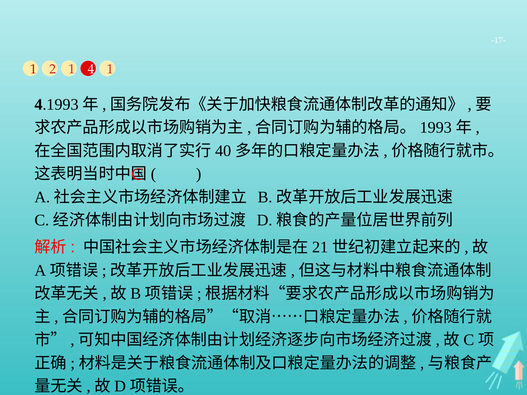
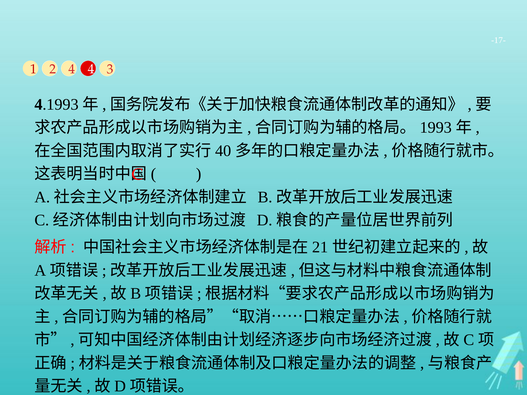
2 1: 1 -> 4
4 1: 1 -> 3
